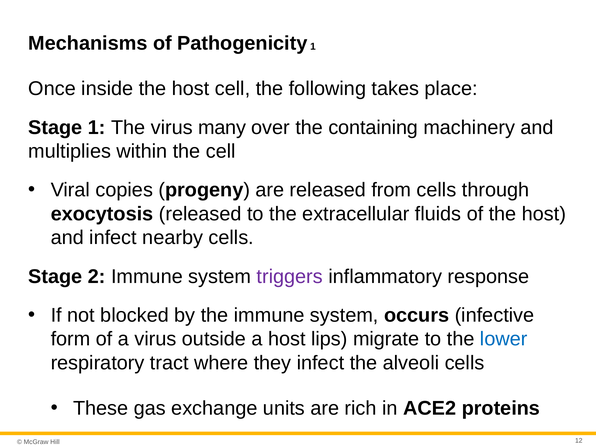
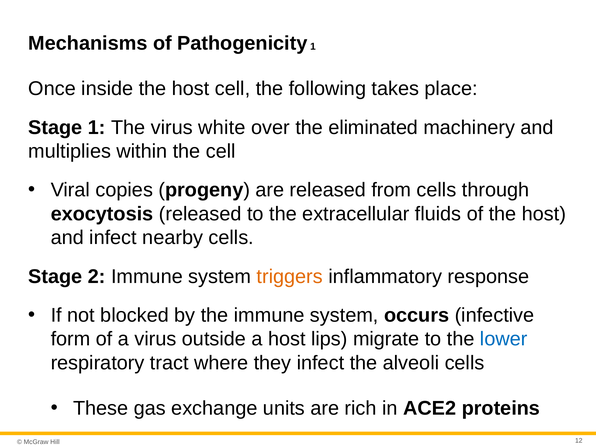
many: many -> white
containing: containing -> eliminated
triggers colour: purple -> orange
